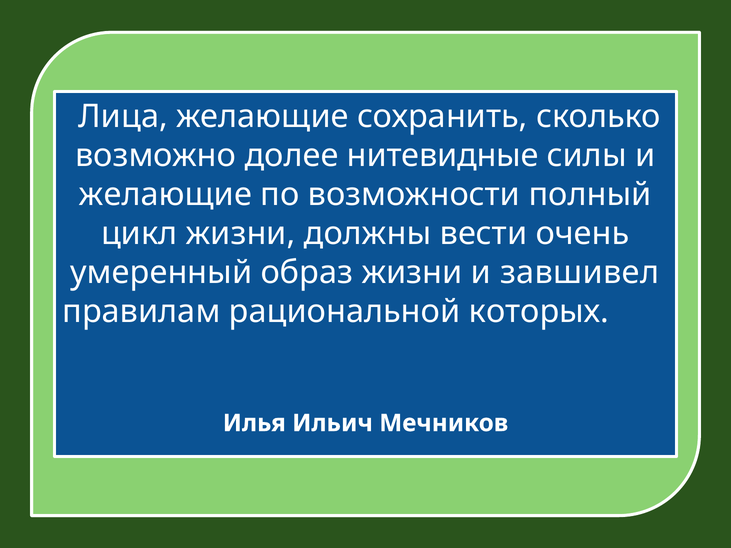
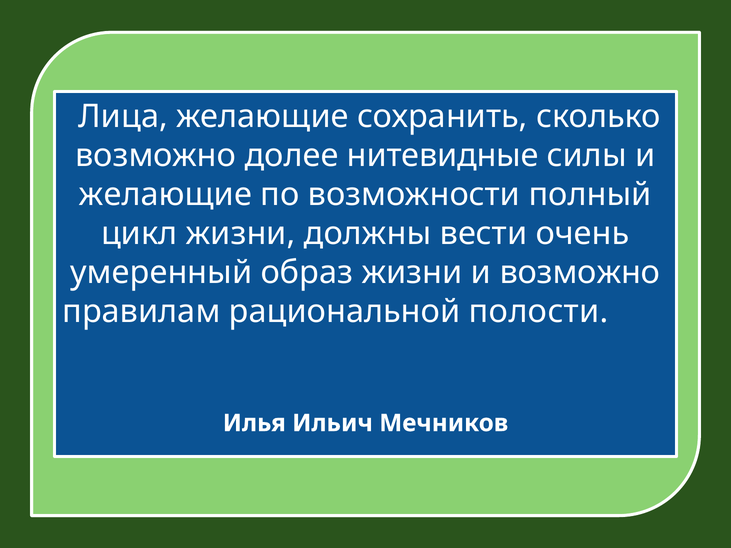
и завшивел: завшивел -> возможно
которых: которых -> полости
